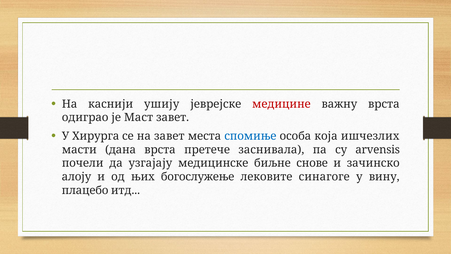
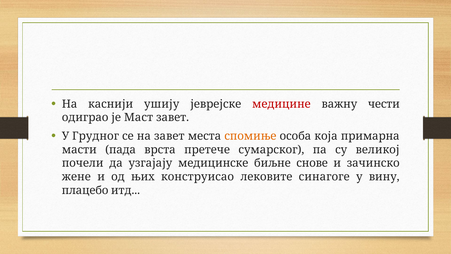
важну врста: врста -> чести
Хирурга: Хирурга -> Грудног
спомиње colour: blue -> orange
ишчезлих: ишчезлих -> примарна
дана: дана -> пада
заснивала: заснивала -> сумарског
arvensis: arvensis -> великој
алоју: алоју -> жене
богослужење: богослужење -> конструисао
